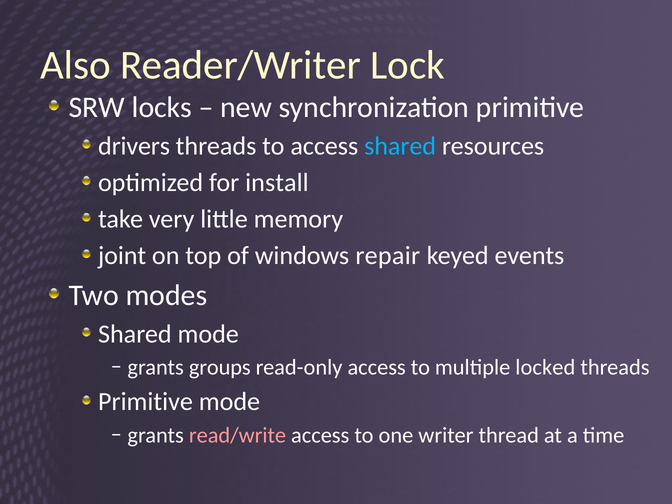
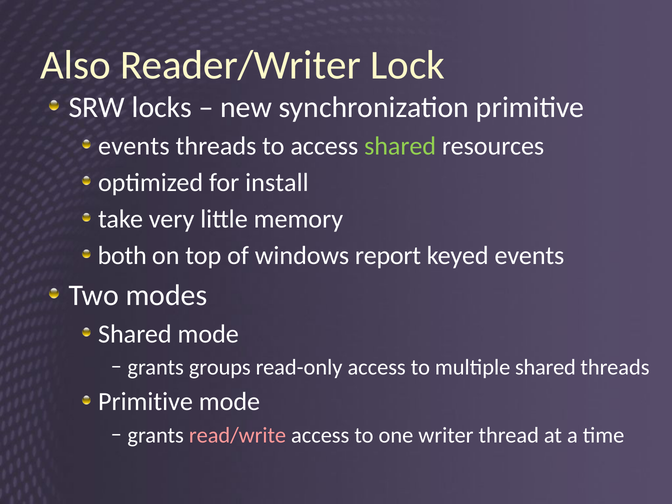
drivers at (134, 146): drivers -> events
shared at (400, 146) colour: light blue -> light green
joint: joint -> both
repair: repair -> report
multiple locked: locked -> shared
